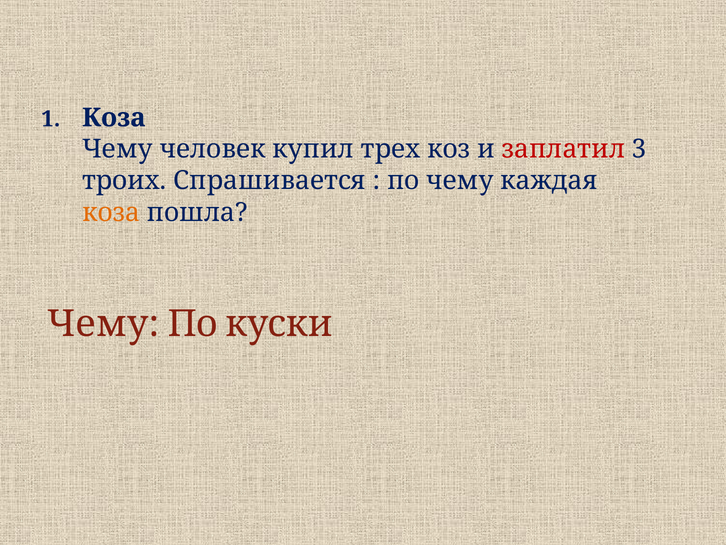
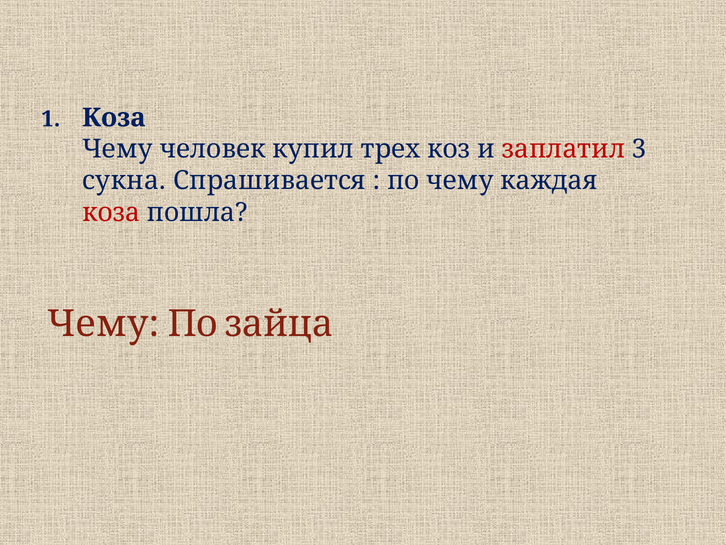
троих: троих -> сукна
коза at (111, 212) colour: orange -> red
куски: куски -> зайца
